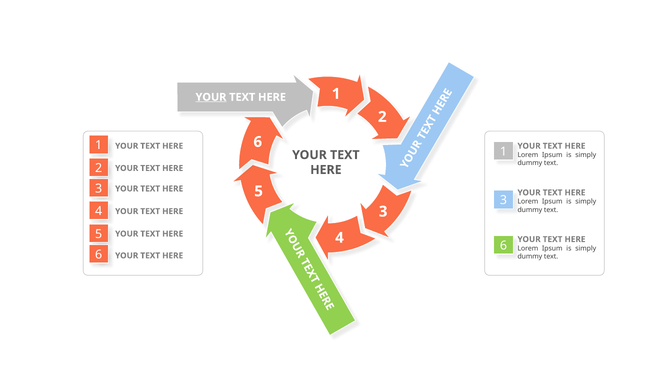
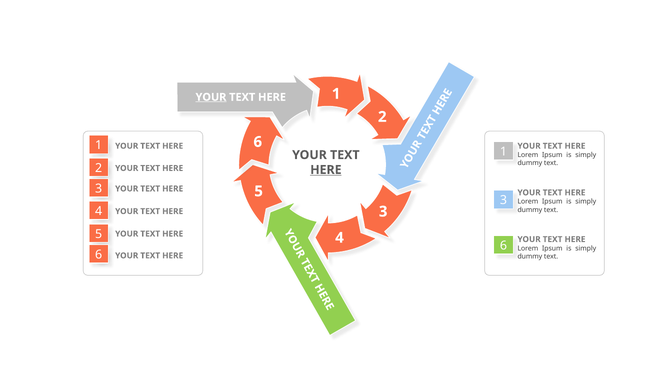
HERE at (326, 170) underline: none -> present
